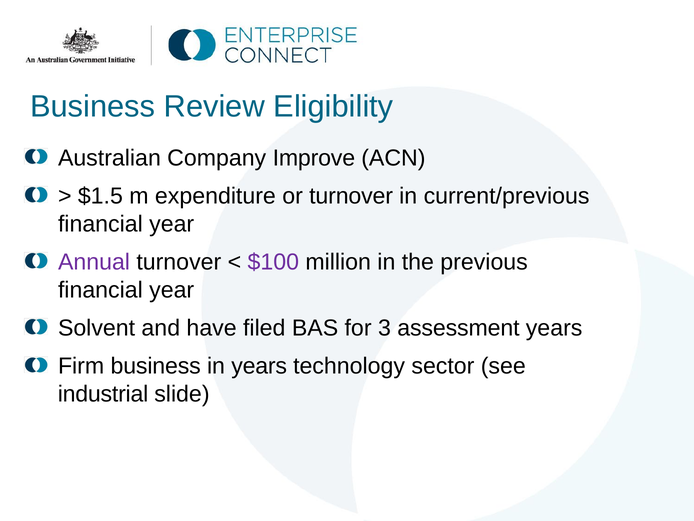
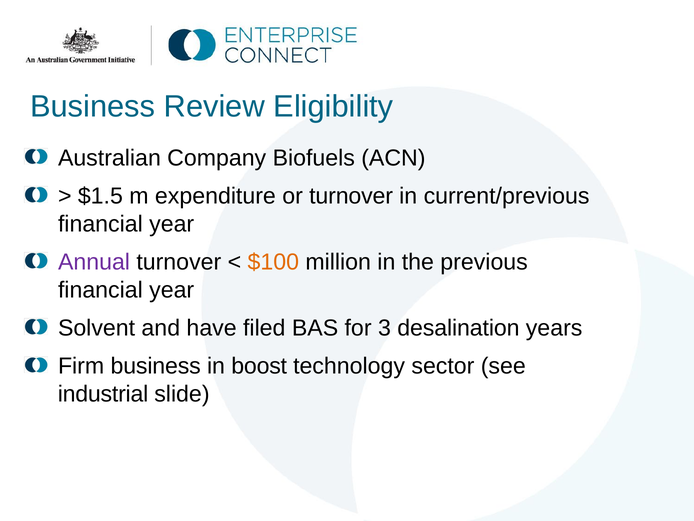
Improve: Improve -> Biofuels
$100 colour: purple -> orange
assessment: assessment -> desalination
in years: years -> boost
